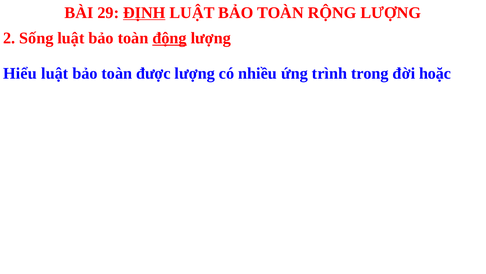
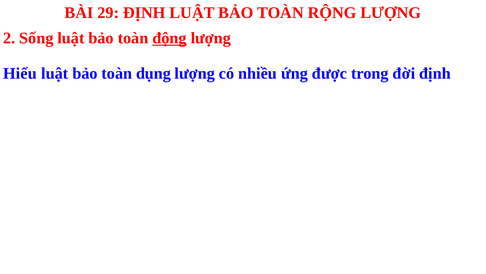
ĐỊNH at (144, 13) underline: present -> none
được: được -> dụng
trình: trình -> được
đời hoặc: hoặc -> định
